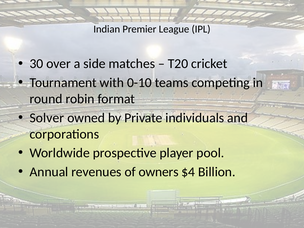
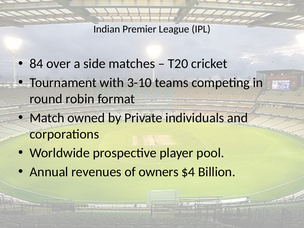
30: 30 -> 84
0-10: 0-10 -> 3-10
Solver: Solver -> Match
